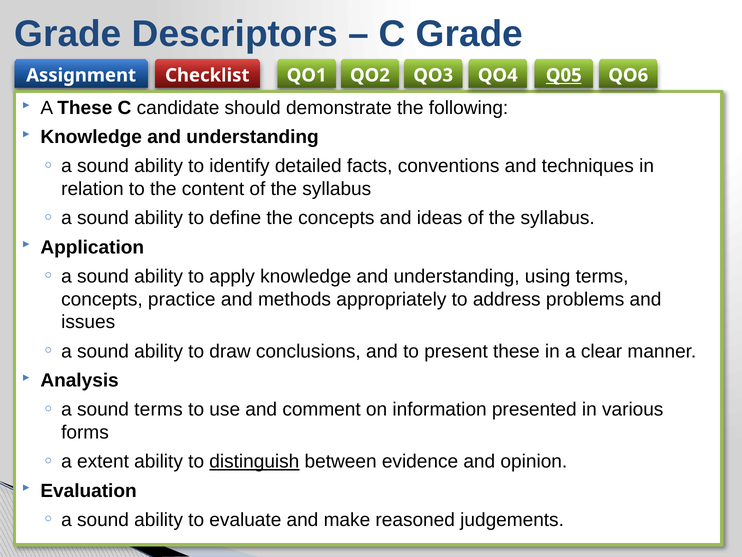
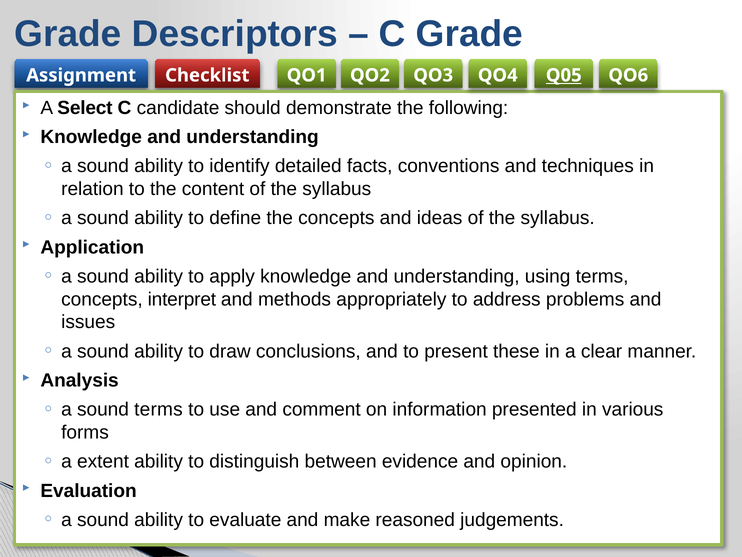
A These: These -> Select
practice: practice -> interpret
distinguish underline: present -> none
